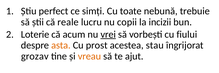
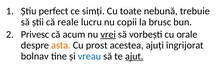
incizii: incizii -> brusc
Loterie: Loterie -> Privesc
fiului: fiului -> orale
stau: stau -> ajuți
grozav: grozav -> bolnav
vreau colour: orange -> blue
ajut underline: none -> present
